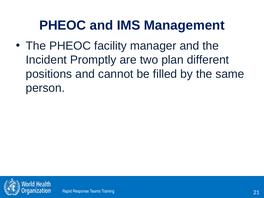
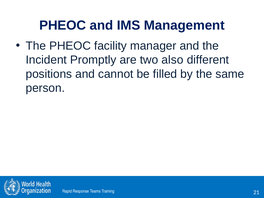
plan: plan -> also
